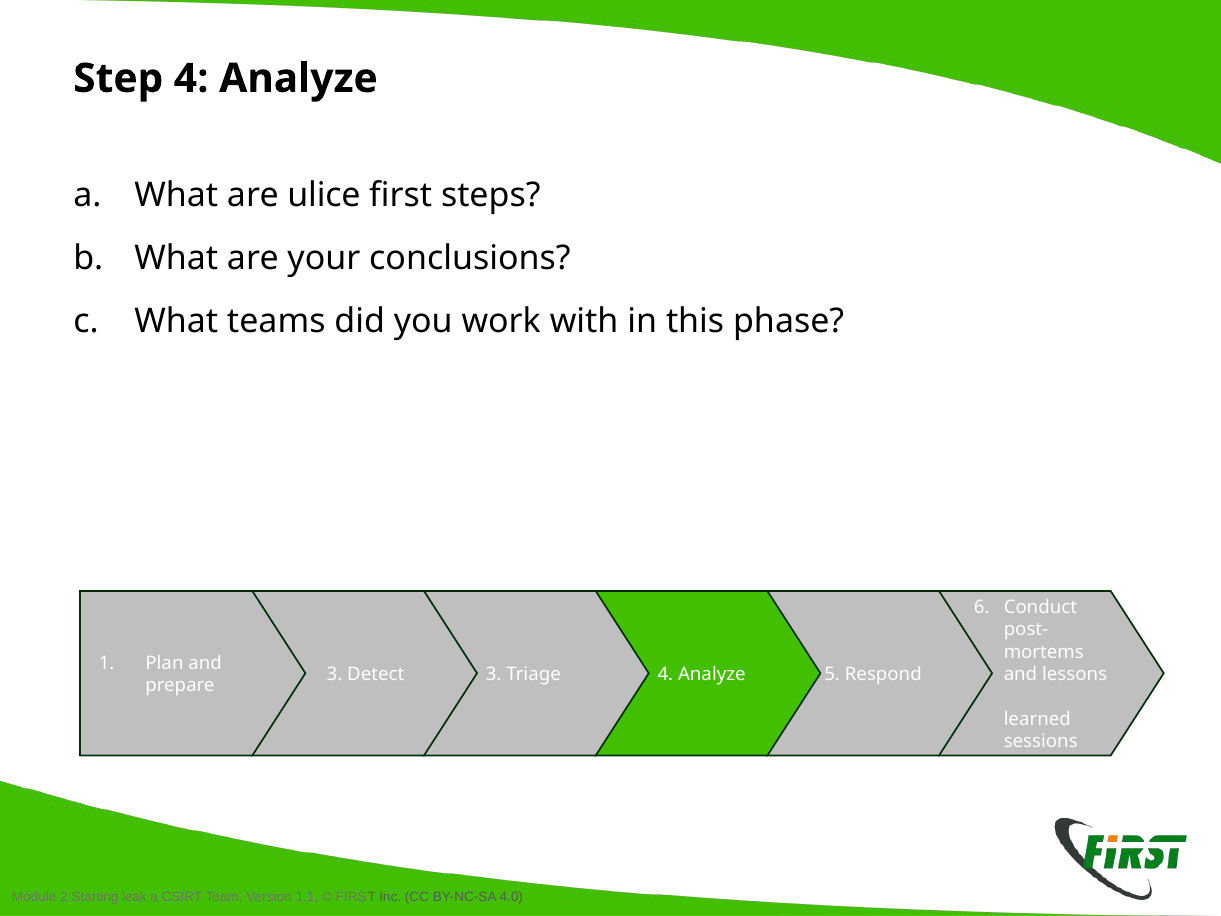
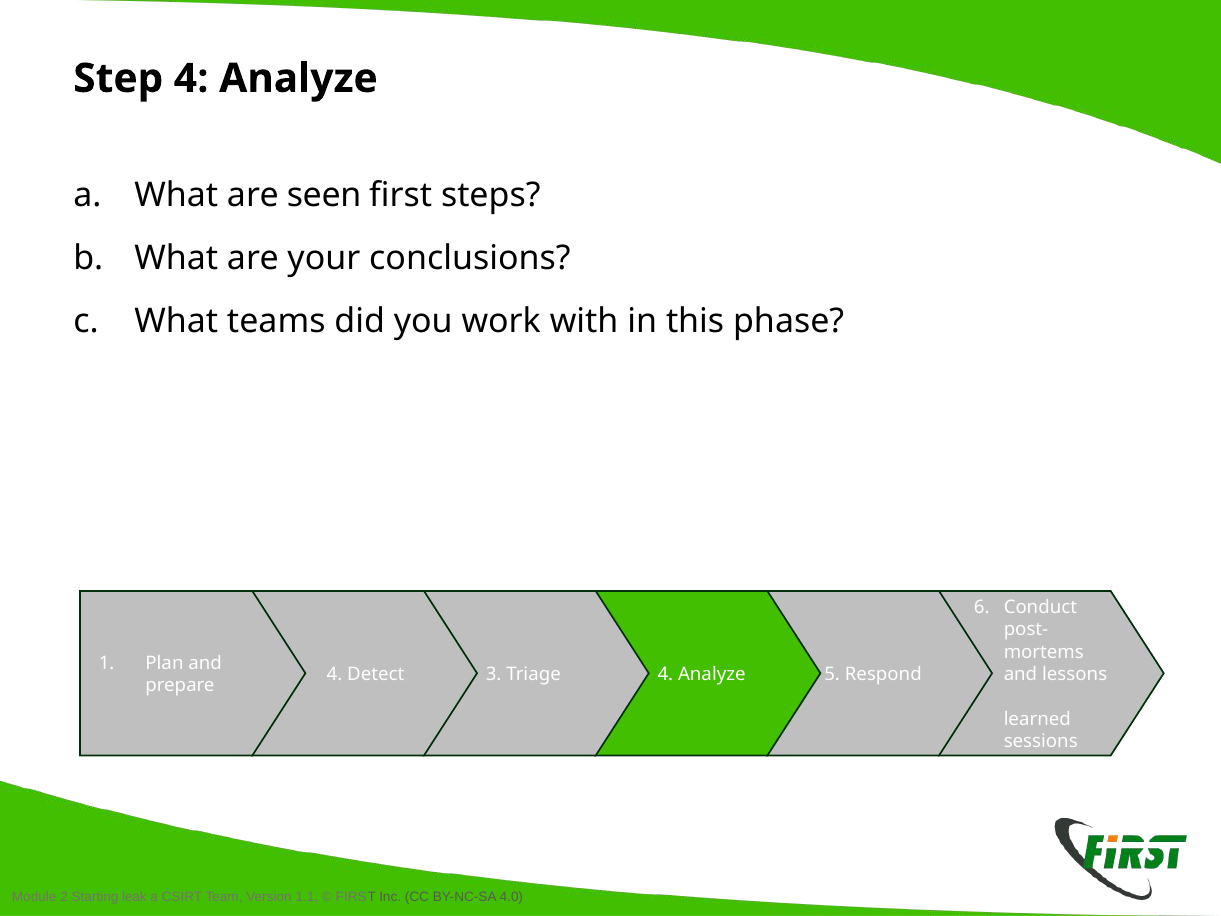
ulice: ulice -> seen
3 at (334, 674): 3 -> 4
